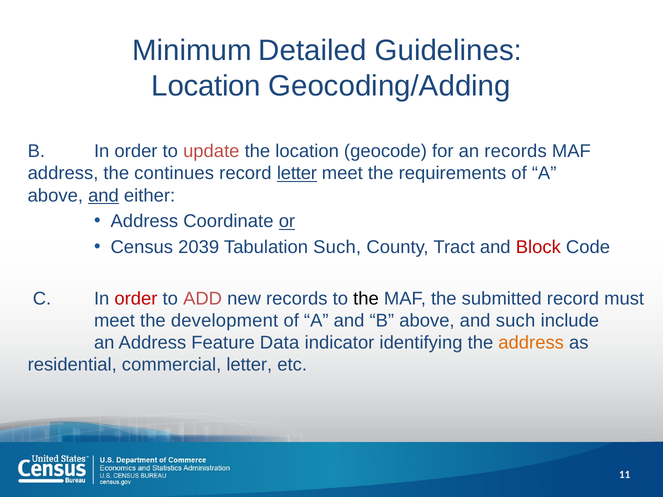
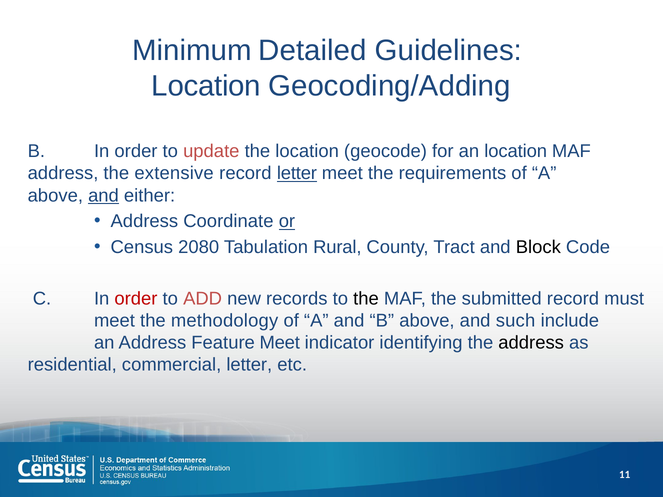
an records: records -> location
continues: continues -> extensive
2039: 2039 -> 2080
Tabulation Such: Such -> Rural
Block colour: red -> black
development: development -> methodology
Feature Data: Data -> Meet
address at (531, 343) colour: orange -> black
